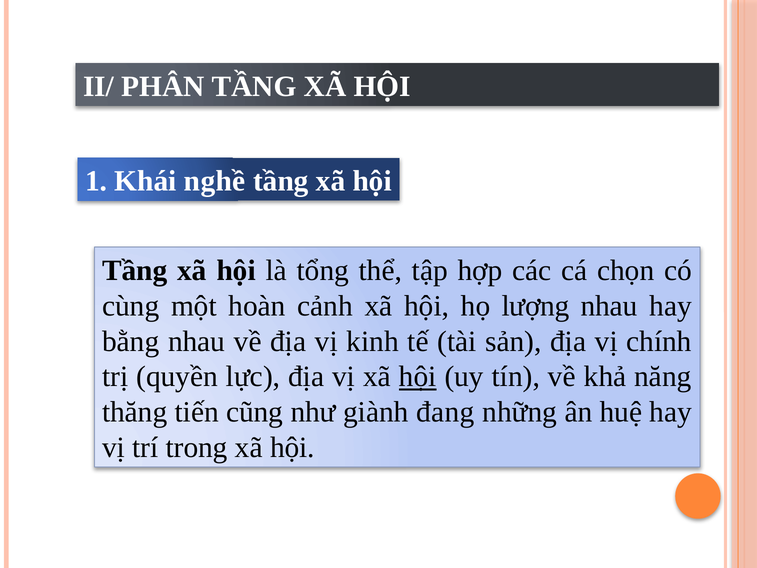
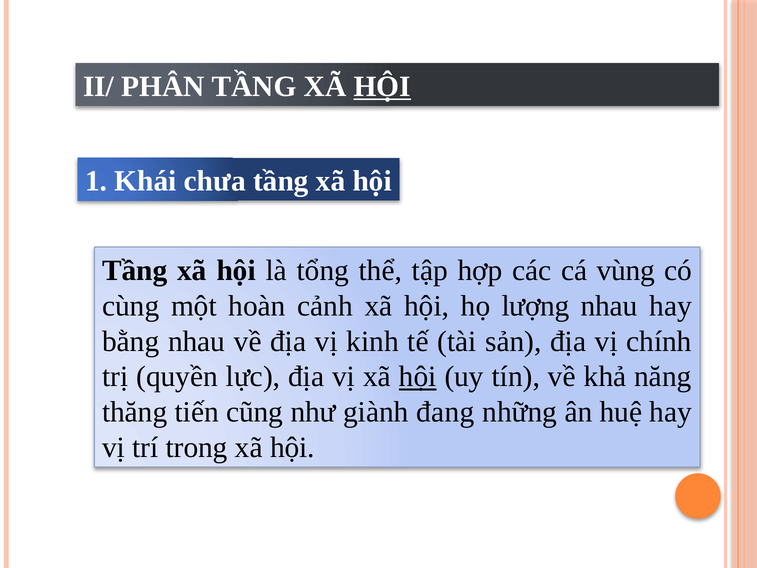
HỘI at (382, 87) underline: none -> present
nghề: nghề -> chưa
chọn: chọn -> vùng
